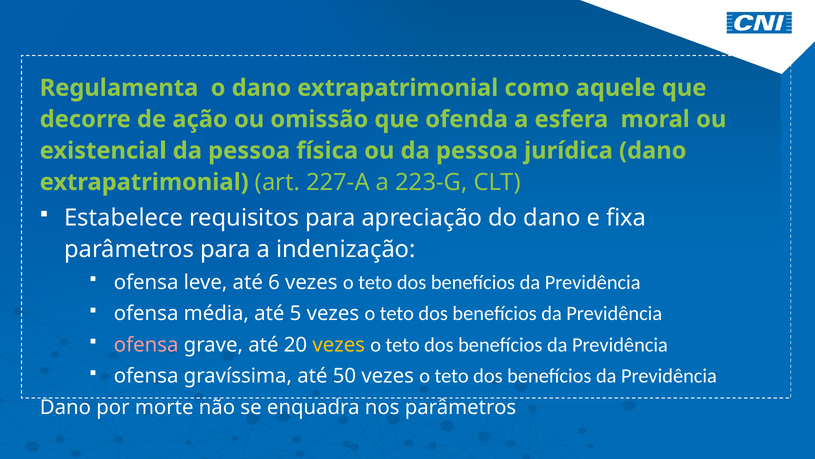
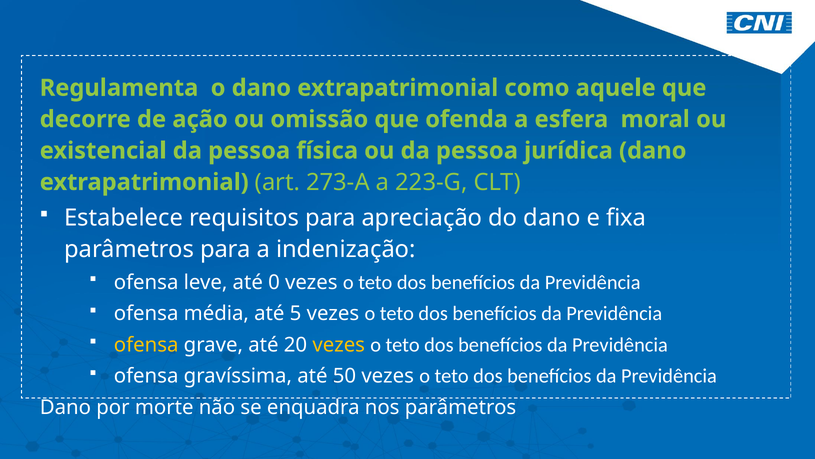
227-A: 227-A -> 273-A
6: 6 -> 0
ofensa at (146, 344) colour: pink -> yellow
